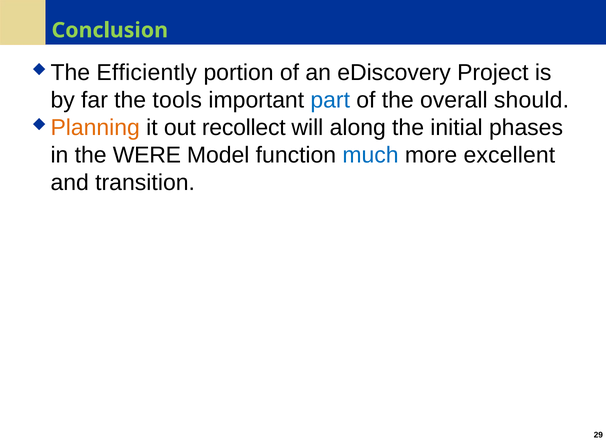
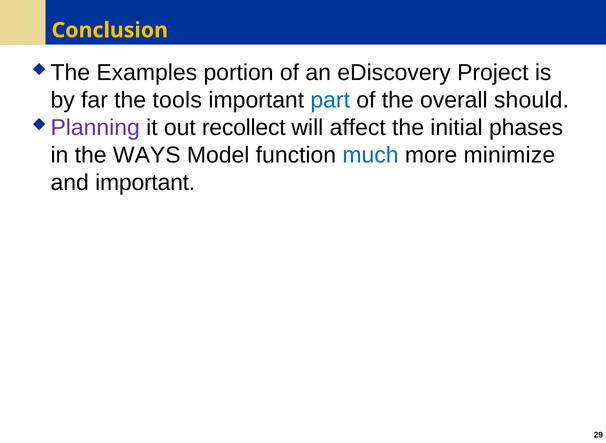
Conclusion colour: light green -> yellow
Efficiently: Efficiently -> Examples
Planning colour: orange -> purple
along: along -> affect
WERE: WERE -> WAYS
excellent: excellent -> minimize
and transition: transition -> important
